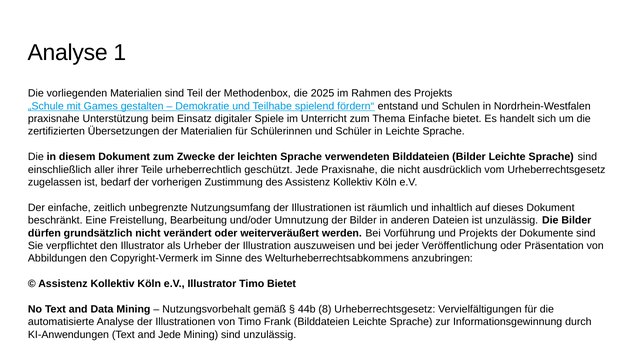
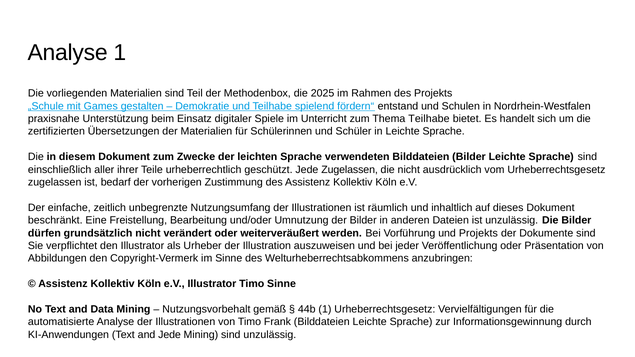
Thema Einfache: Einfache -> Teilhabe
Jede Praxisnahe: Praxisnahe -> Zugelassen
Timo Bietet: Bietet -> Sinne
44b 8: 8 -> 1
